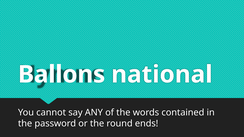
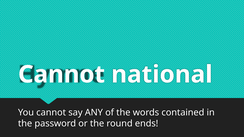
Ballons at (62, 75): Ballons -> Cannot
